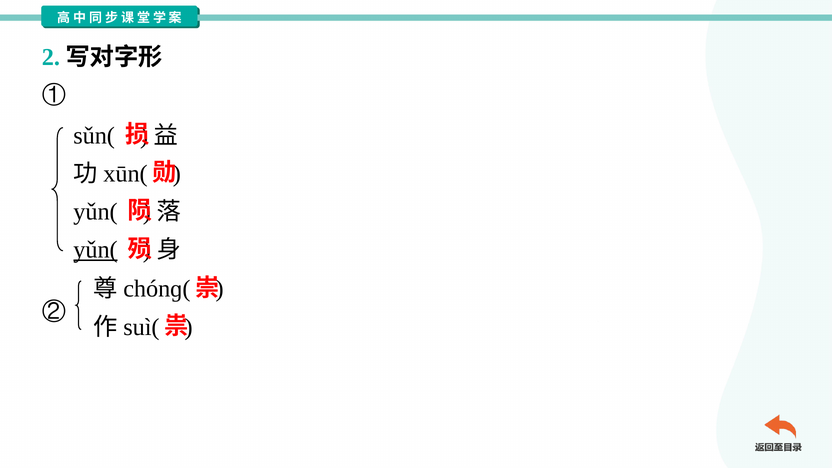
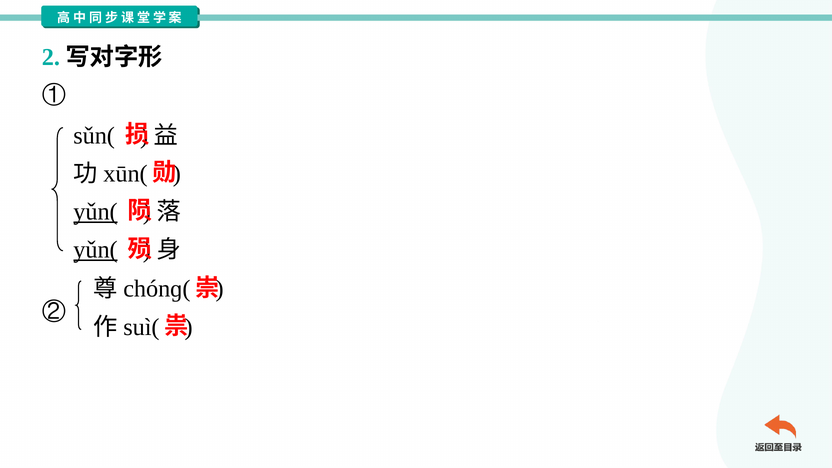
yǔn( at (95, 212) underline: none -> present
